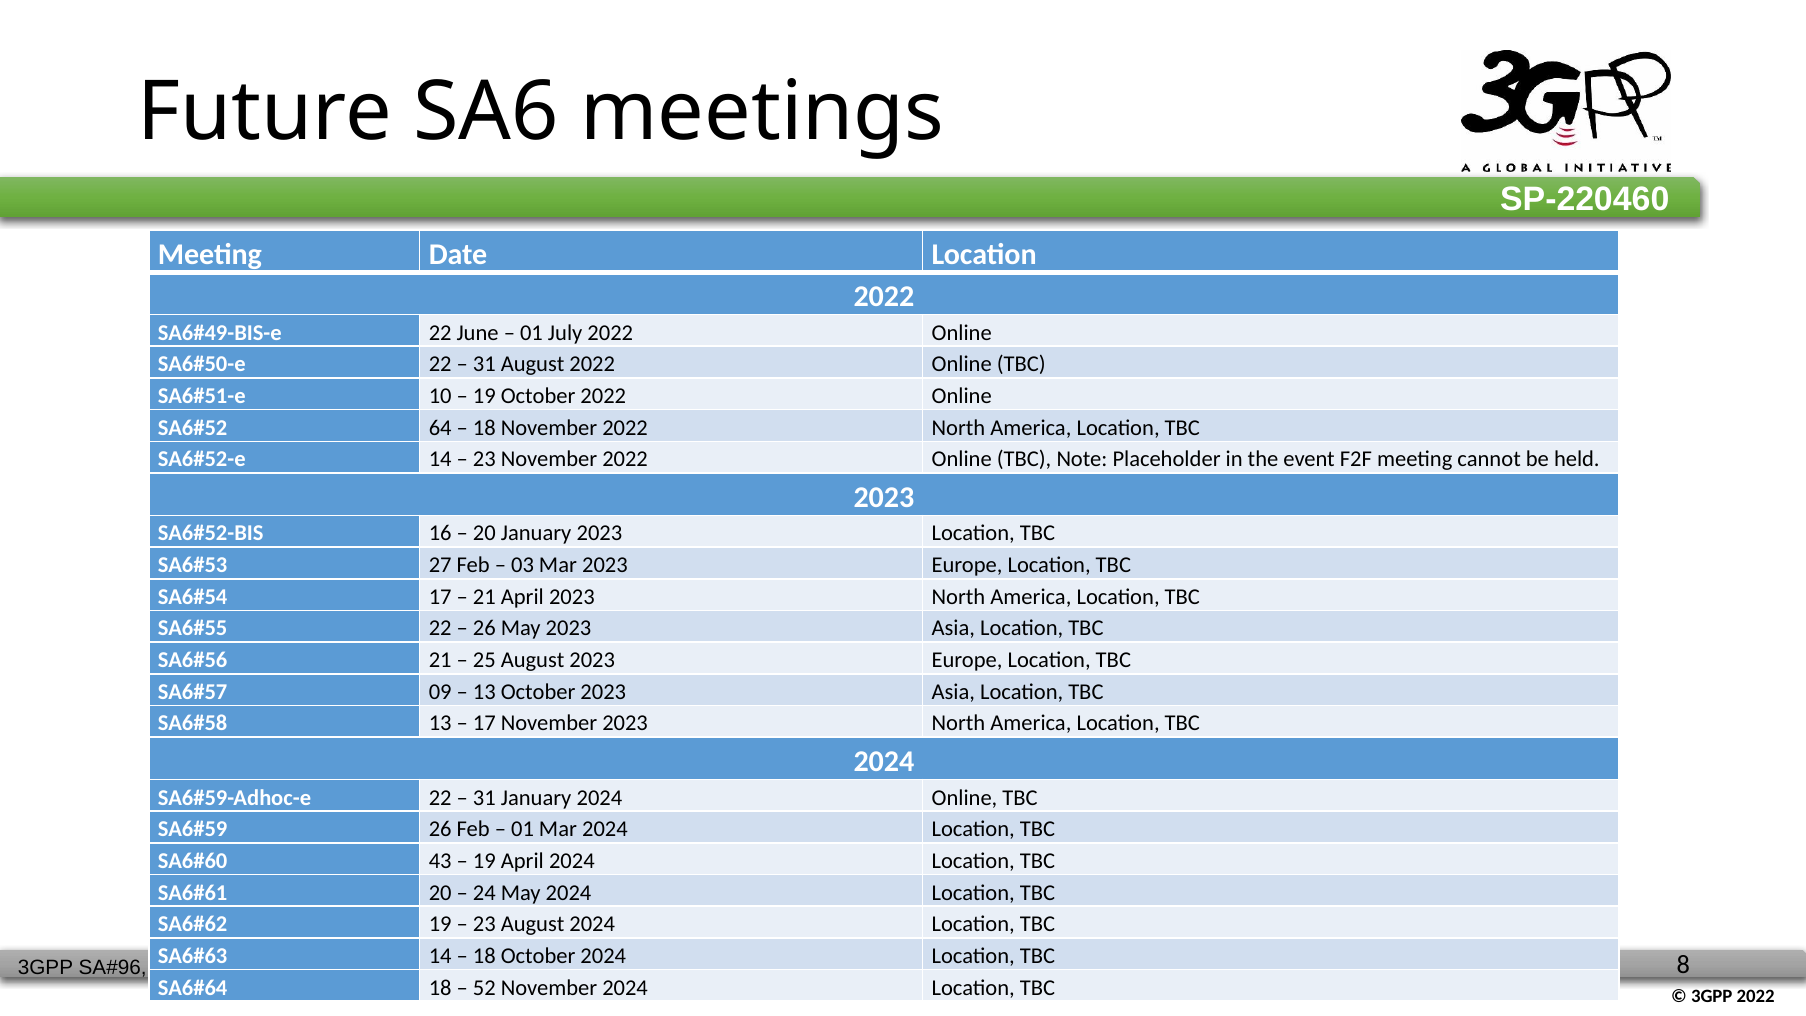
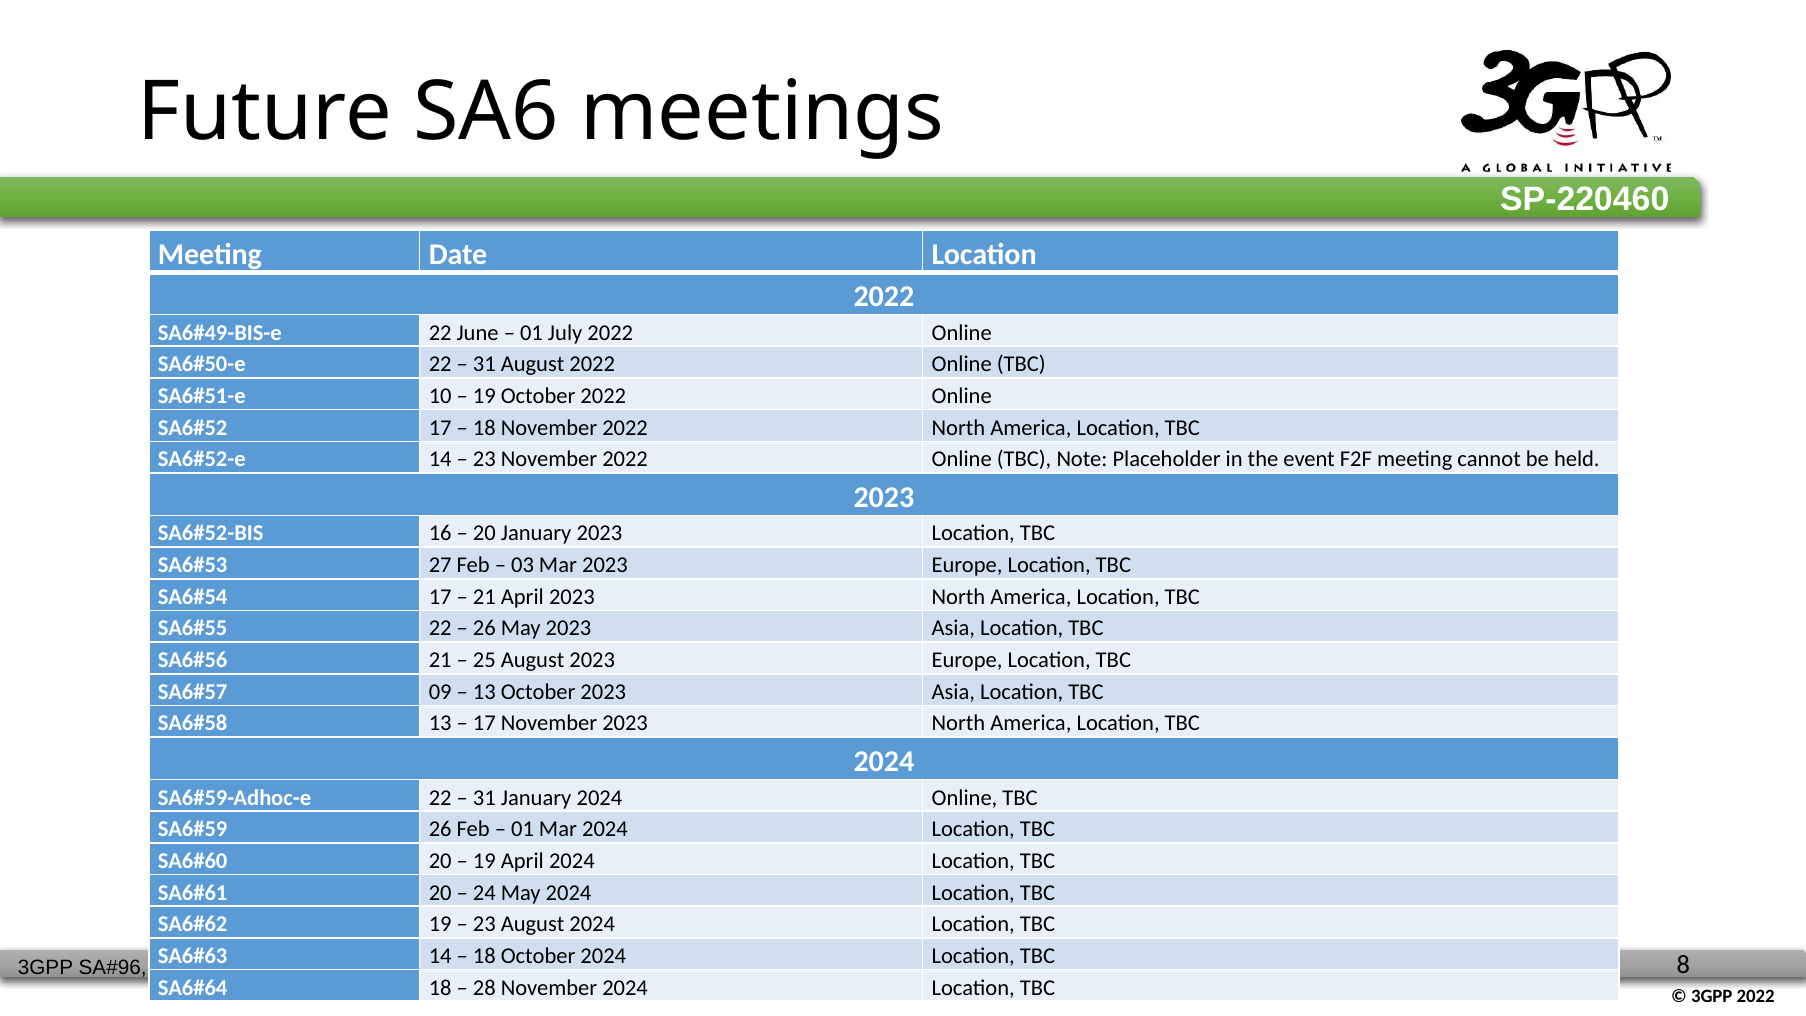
64 at (440, 428): 64 -> 17
43 at (440, 861): 43 -> 20
52: 52 -> 28
